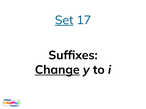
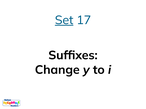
Change underline: present -> none
